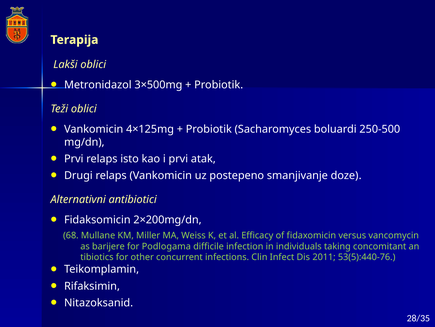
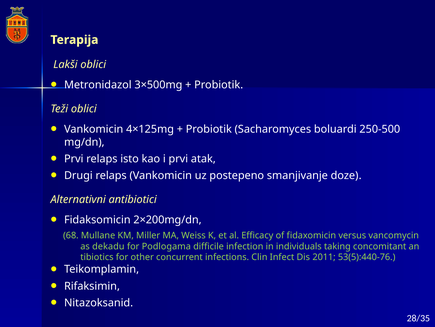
barijere: barijere -> dekadu
